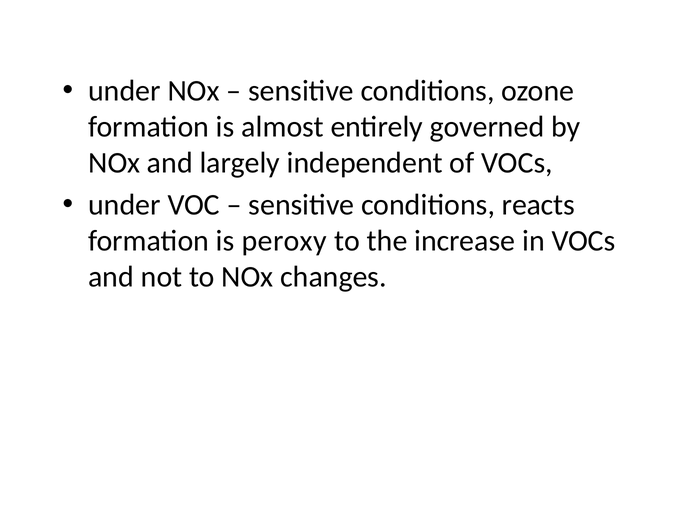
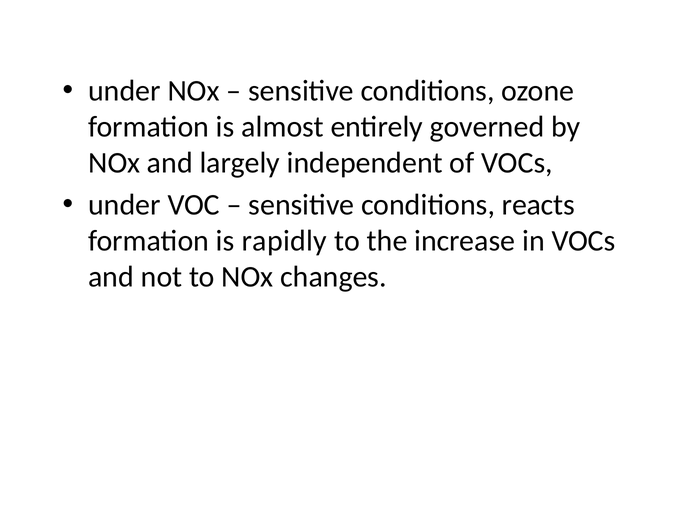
peroxy: peroxy -> rapidly
